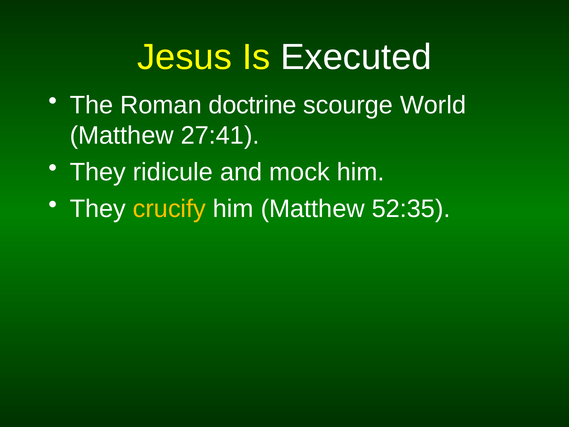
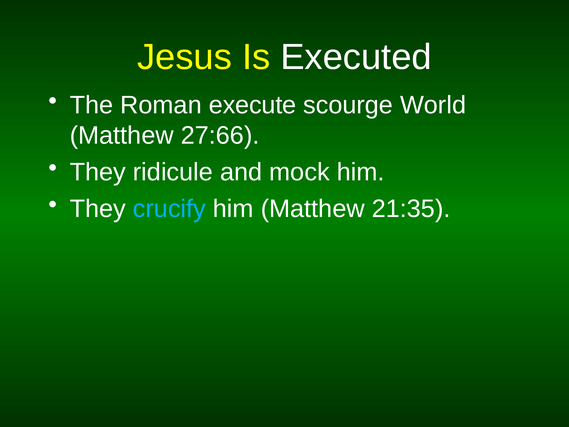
doctrine: doctrine -> execute
27:41: 27:41 -> 27:66
crucify colour: yellow -> light blue
52:35: 52:35 -> 21:35
